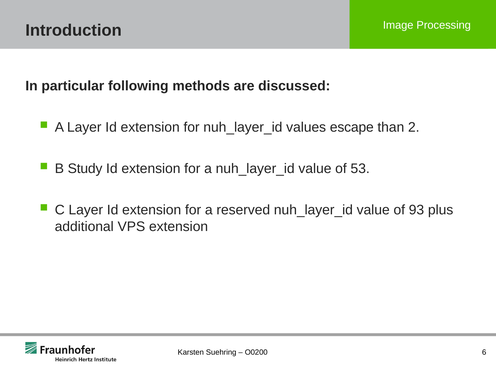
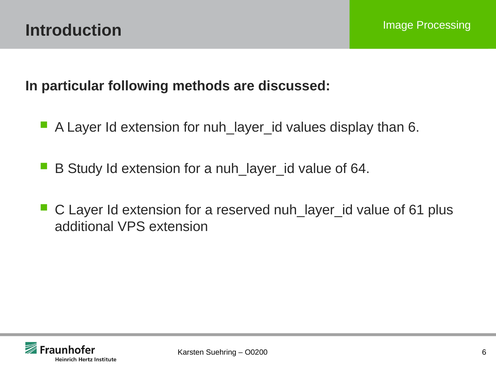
escape: escape -> display
than 2: 2 -> 6
53: 53 -> 64
93: 93 -> 61
